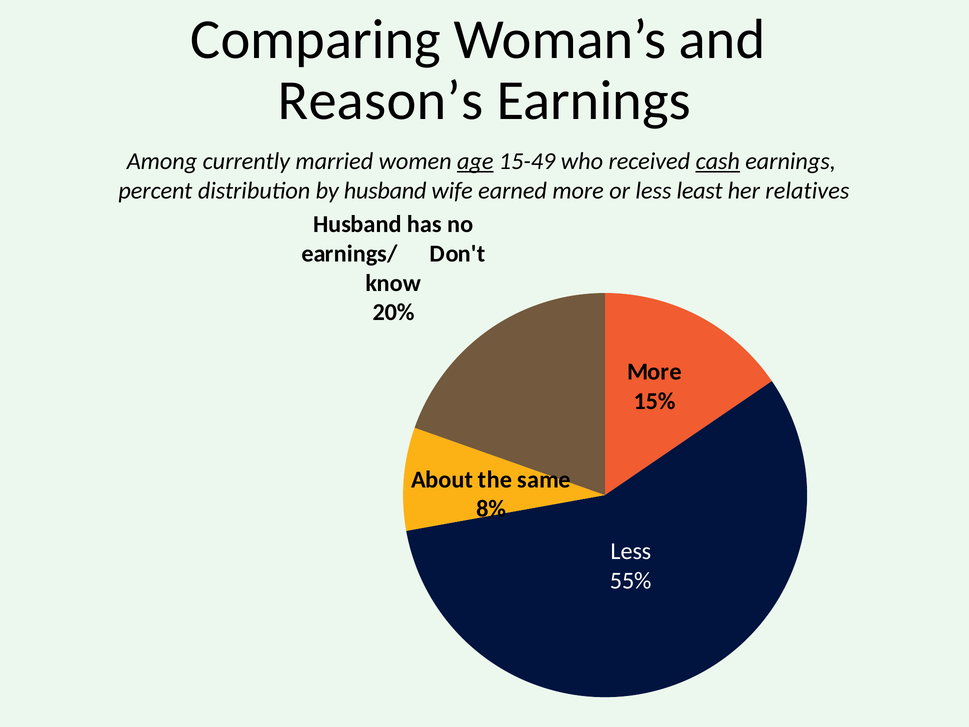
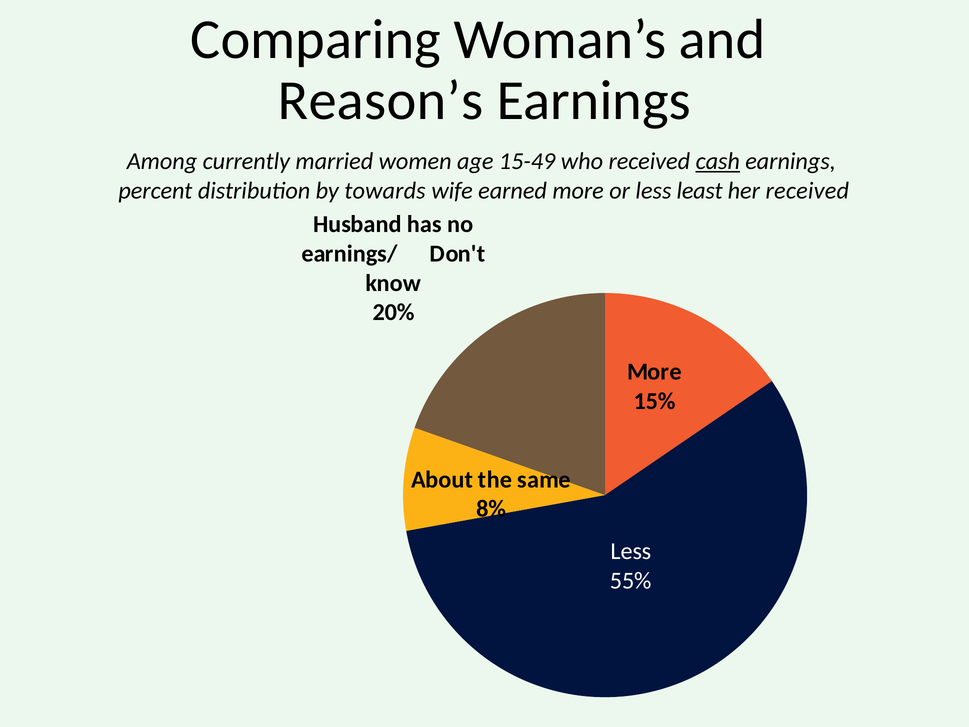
age underline: present -> none
by husband: husband -> towards
her relatives: relatives -> received
